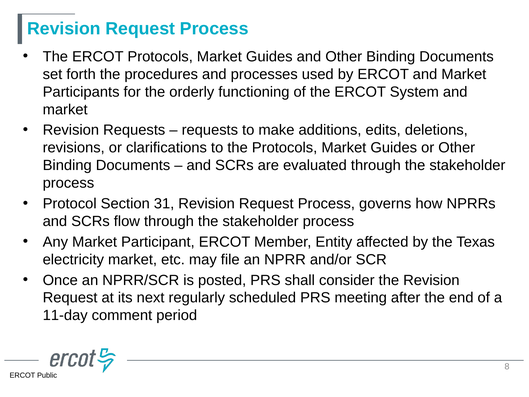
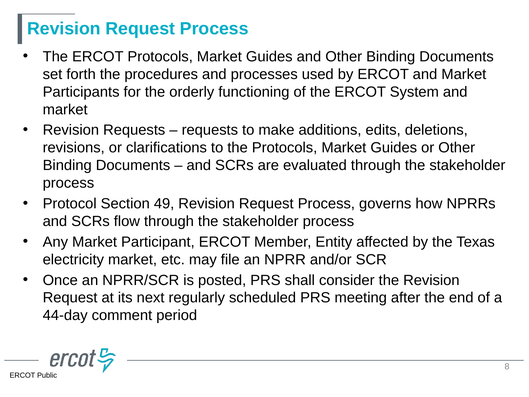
31: 31 -> 49
11-day: 11-day -> 44-day
